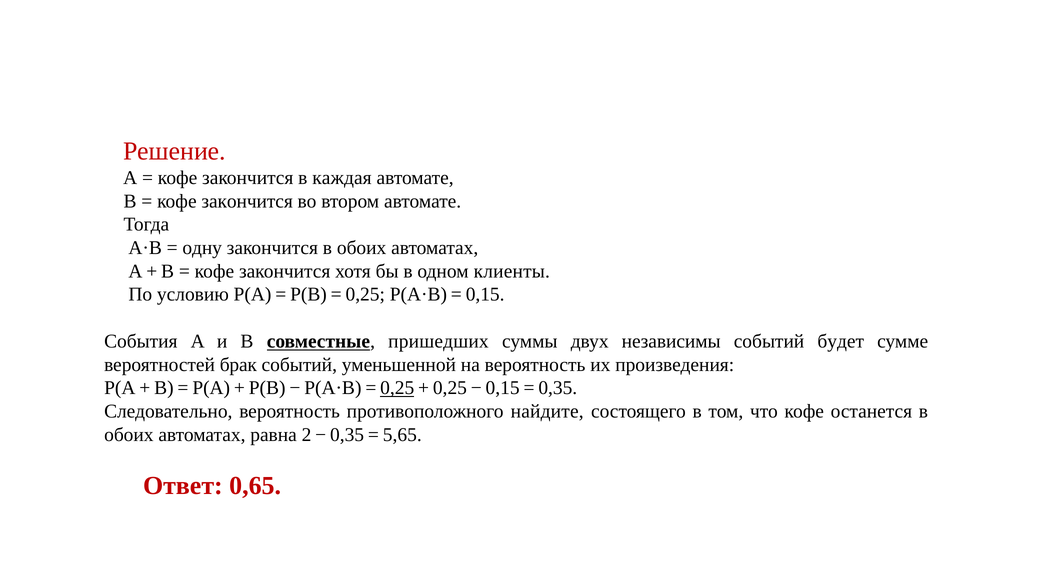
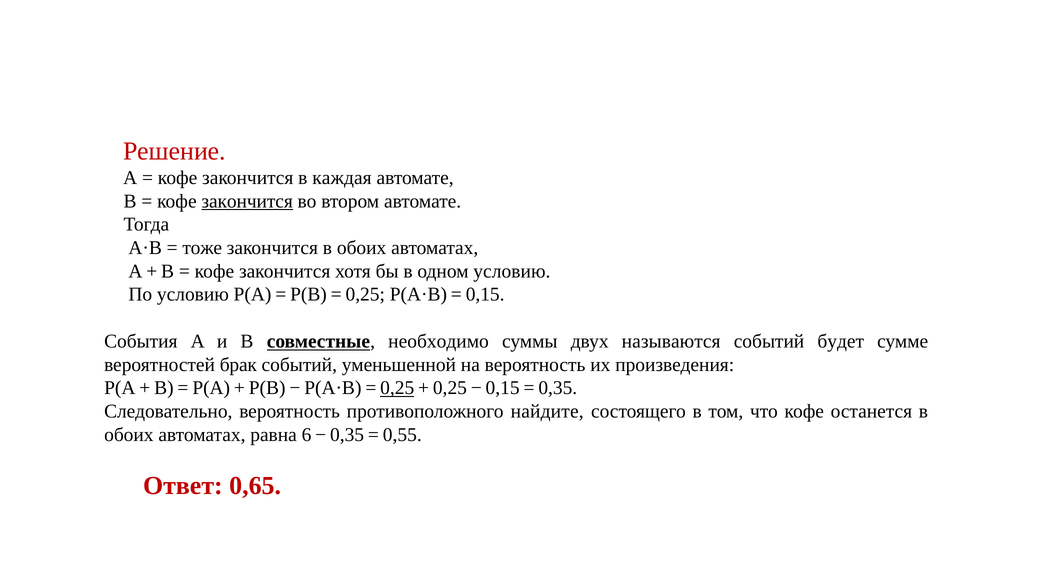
закончится at (247, 201) underline: none -> present
одну: одну -> тоже
одном клиенты: клиенты -> условию
пришедших: пришедших -> необходимо
независимы: независимы -> называются
2: 2 -> 6
5,65: 5,65 -> 0,55
